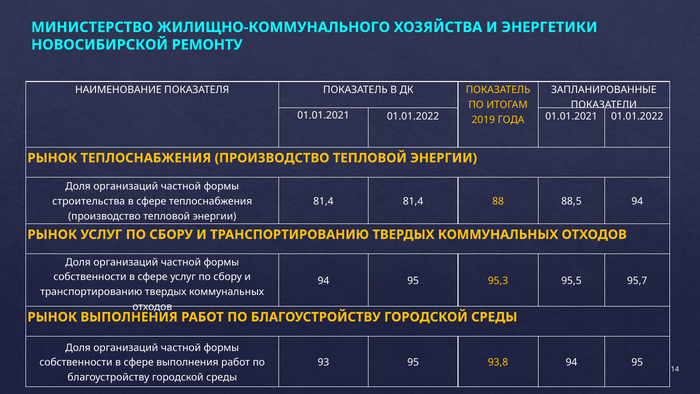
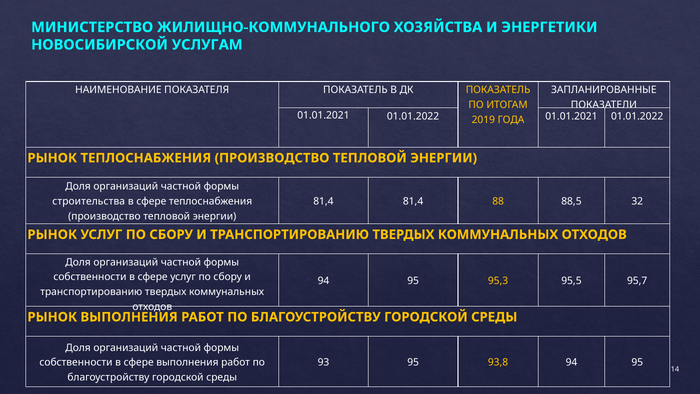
РЕМОНТУ: РЕМОНТУ -> УСЛУГАМ
88,5 94: 94 -> 32
